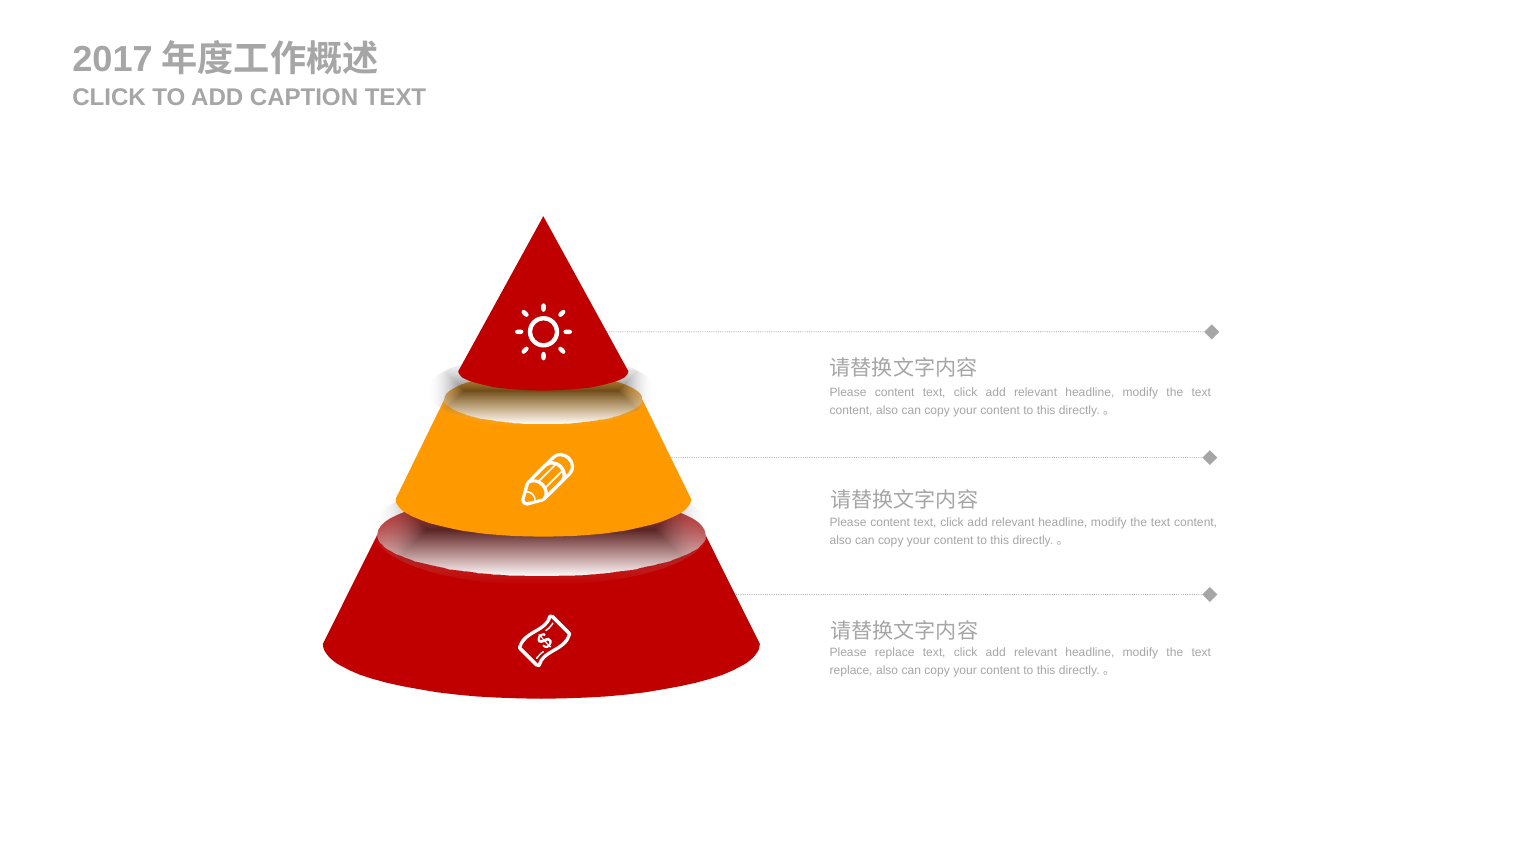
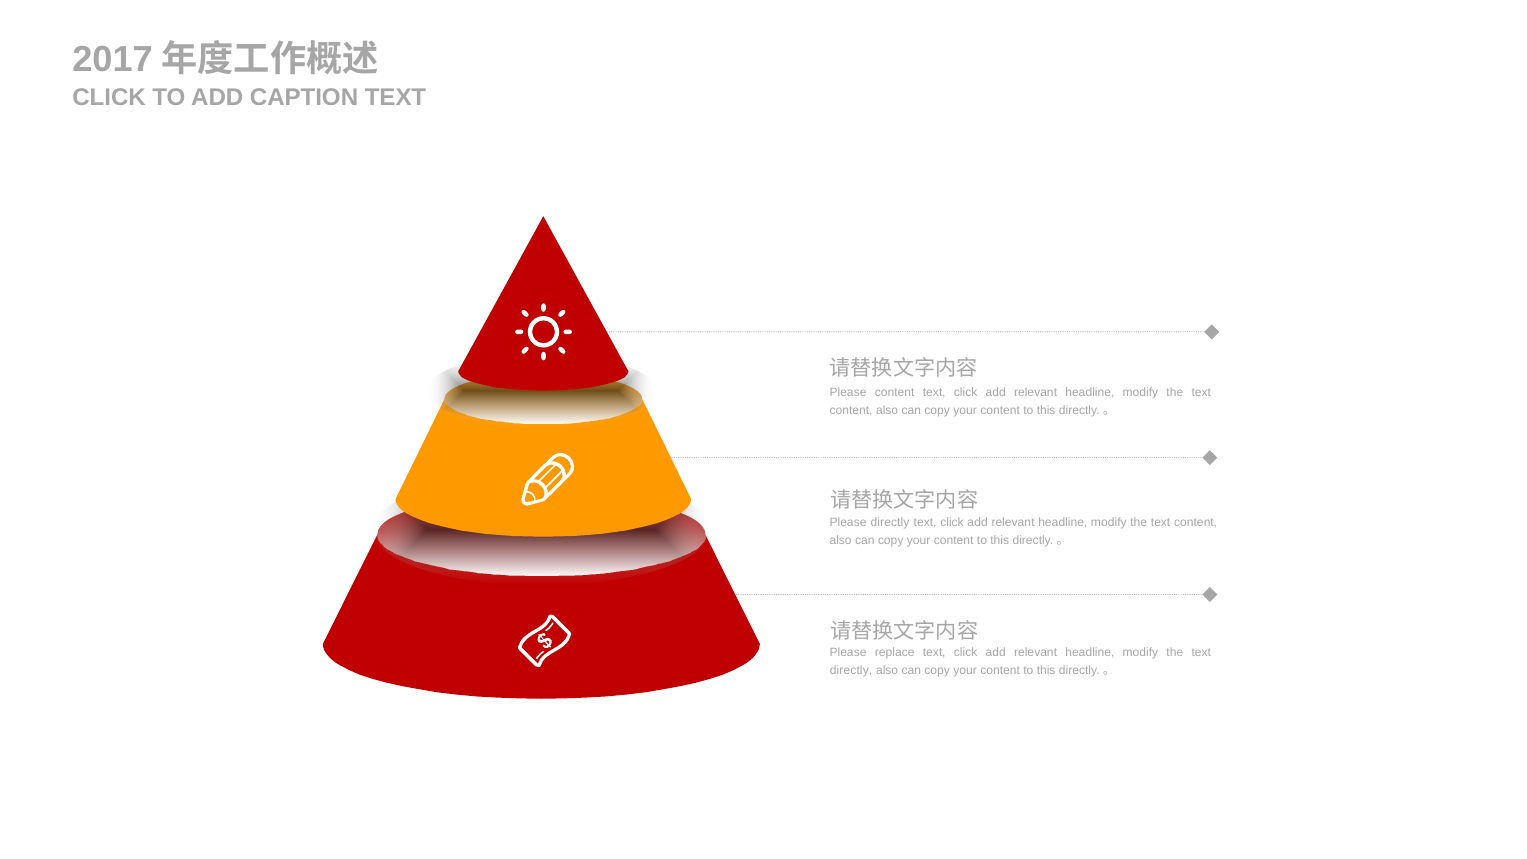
content at (890, 523): content -> directly
replace at (851, 670): replace -> directly
